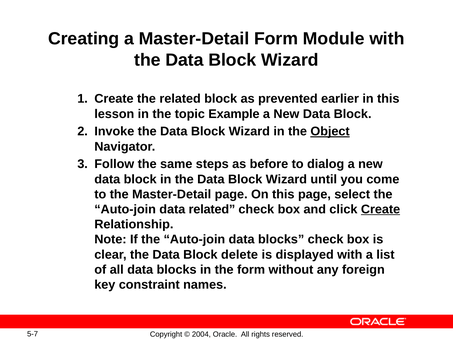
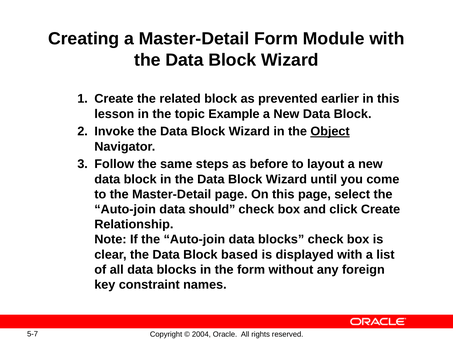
dialog: dialog -> layout
data related: related -> should
Create at (381, 210) underline: present -> none
delete: delete -> based
